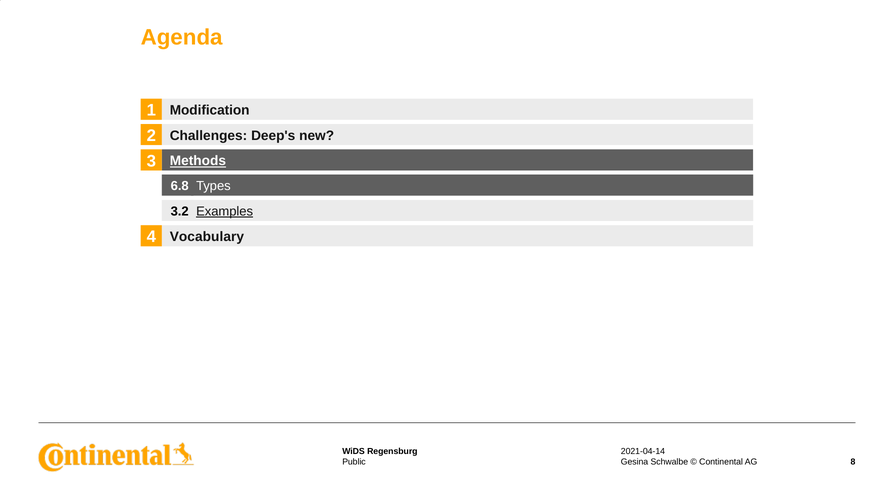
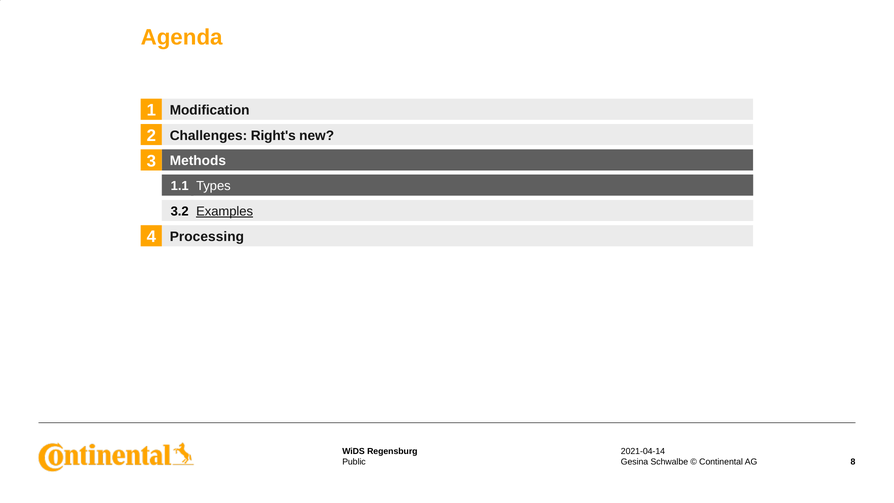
Deep's: Deep's -> Right's
Methods underline: present -> none
6.8: 6.8 -> 1.1
Vocabulary: Vocabulary -> Processing
